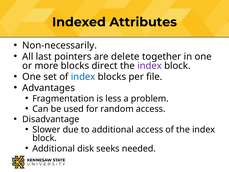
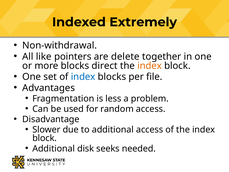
Attributes: Attributes -> Extremely
Non-necessarily: Non-necessarily -> Non-withdrawal
last: last -> like
index at (150, 66) colour: purple -> orange
